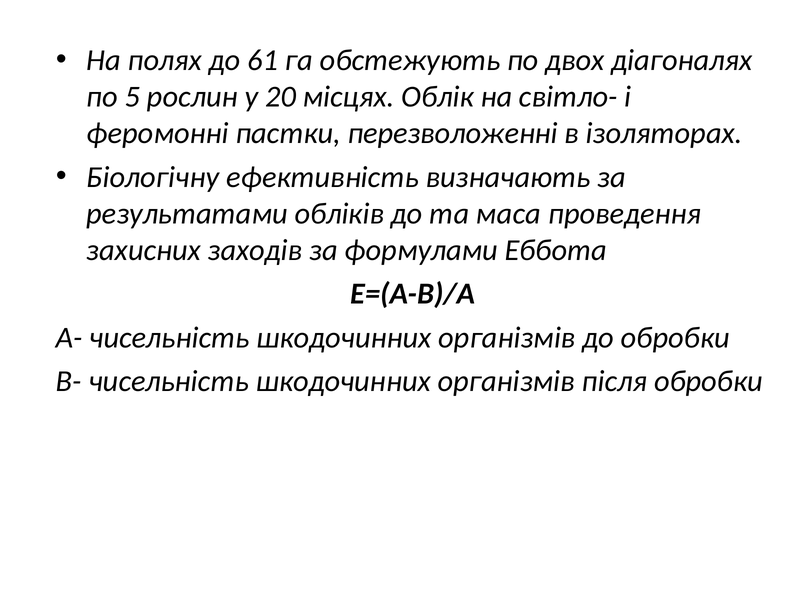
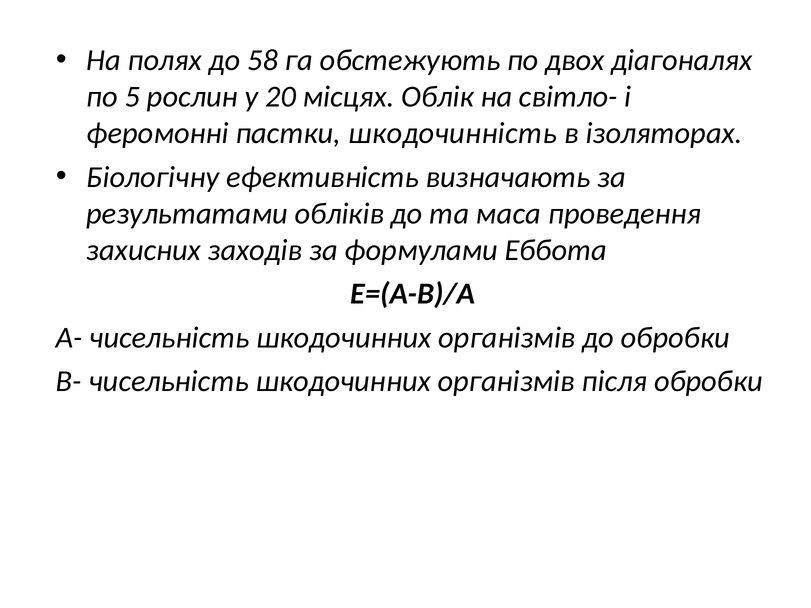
61: 61 -> 58
перезволоженні: перезволоженні -> шкодочинність
